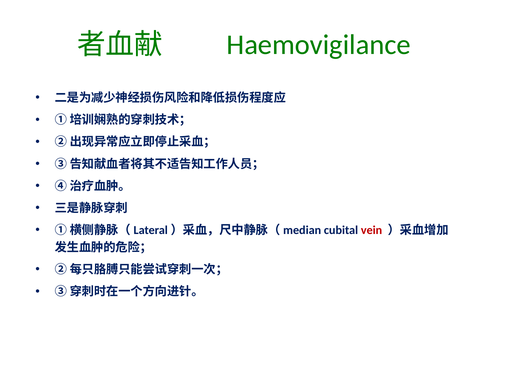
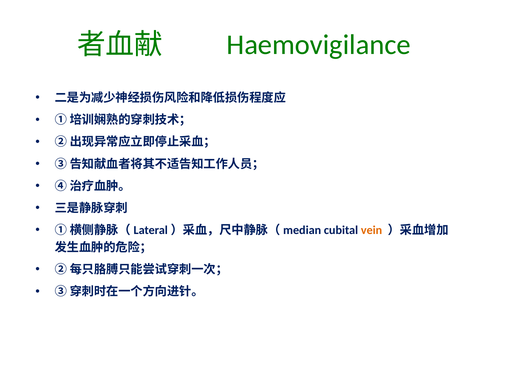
vein colour: red -> orange
